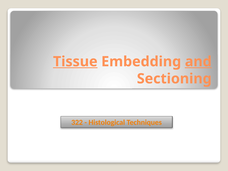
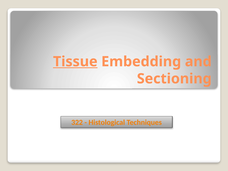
and underline: present -> none
